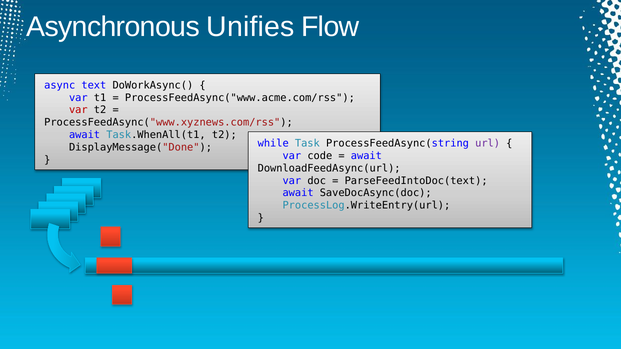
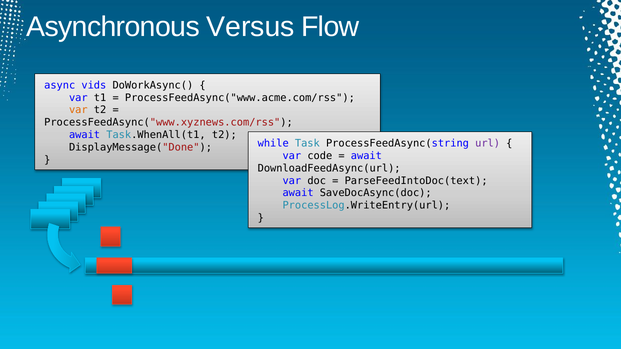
Unifies: Unifies -> Versus
text: text -> vids
var at (78, 110) colour: red -> orange
